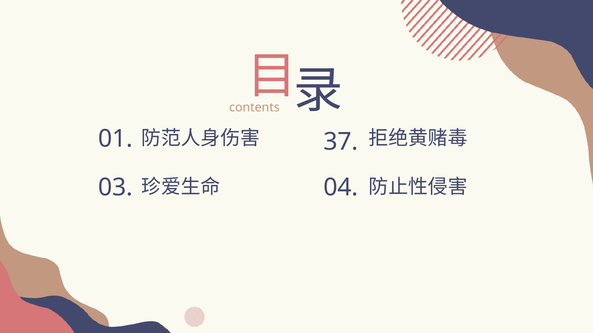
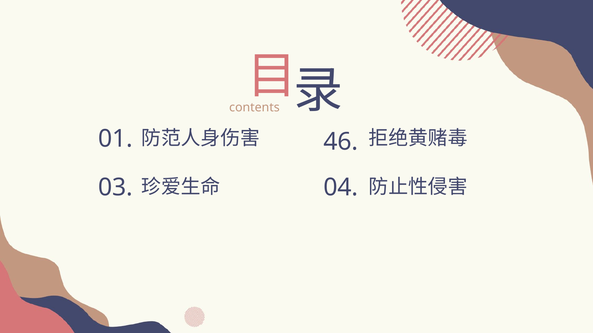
37: 37 -> 46
